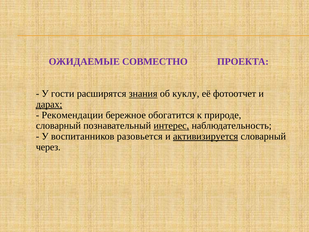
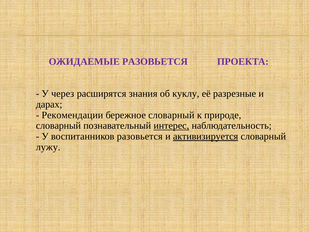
ОЖИДАЕМЫЕ СОВМЕСТНО: СОВМЕСТНО -> РАЗОВЬЕТСЯ
гости: гости -> через
знания underline: present -> none
фотоотчет: фотоотчет -> разрезные
дарах underline: present -> none
бережное обогатится: обогатится -> словарный
через: через -> лужу
